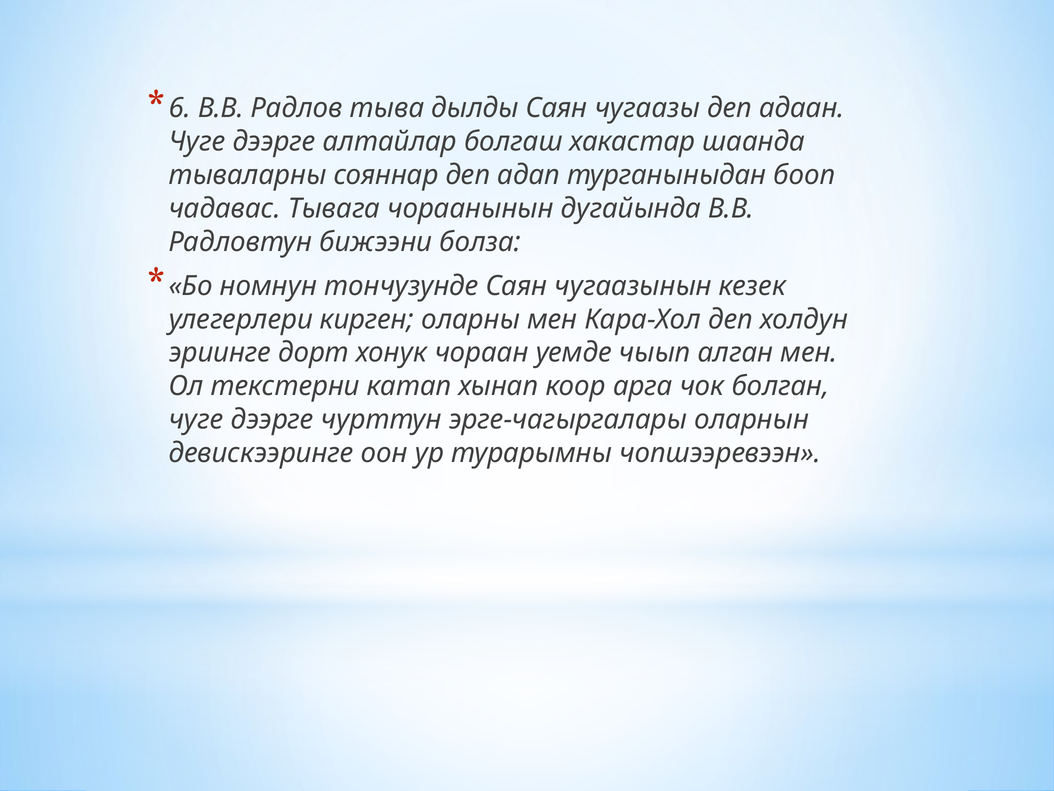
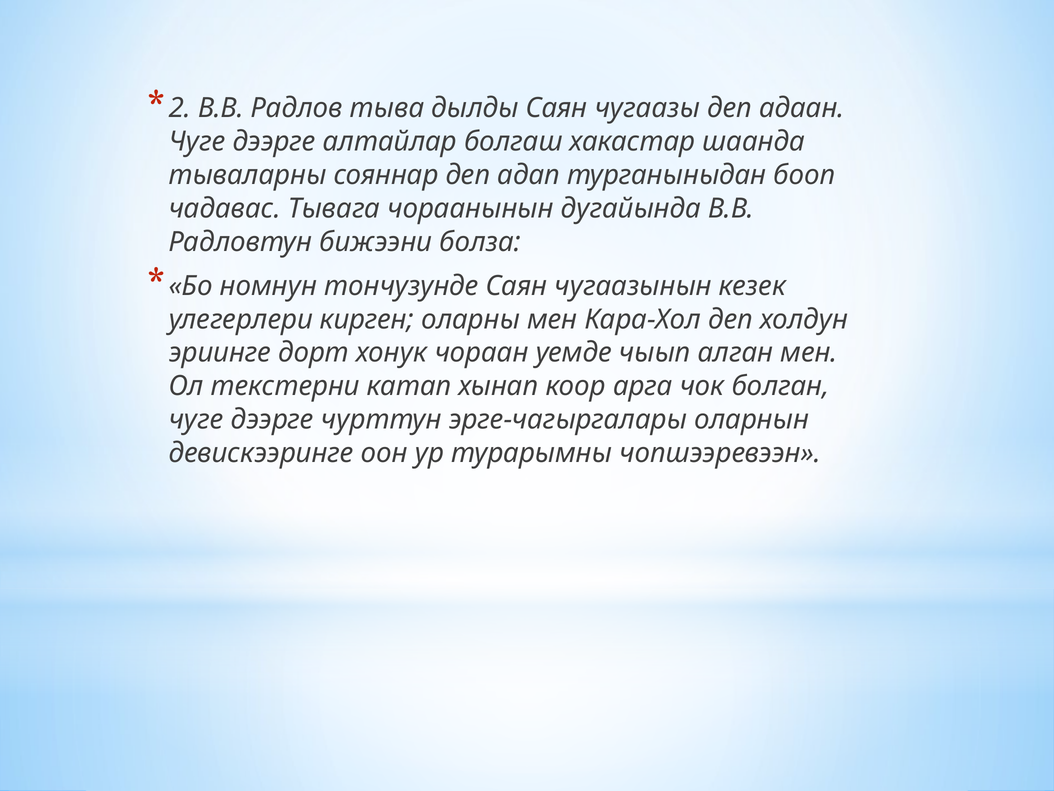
6: 6 -> 2
